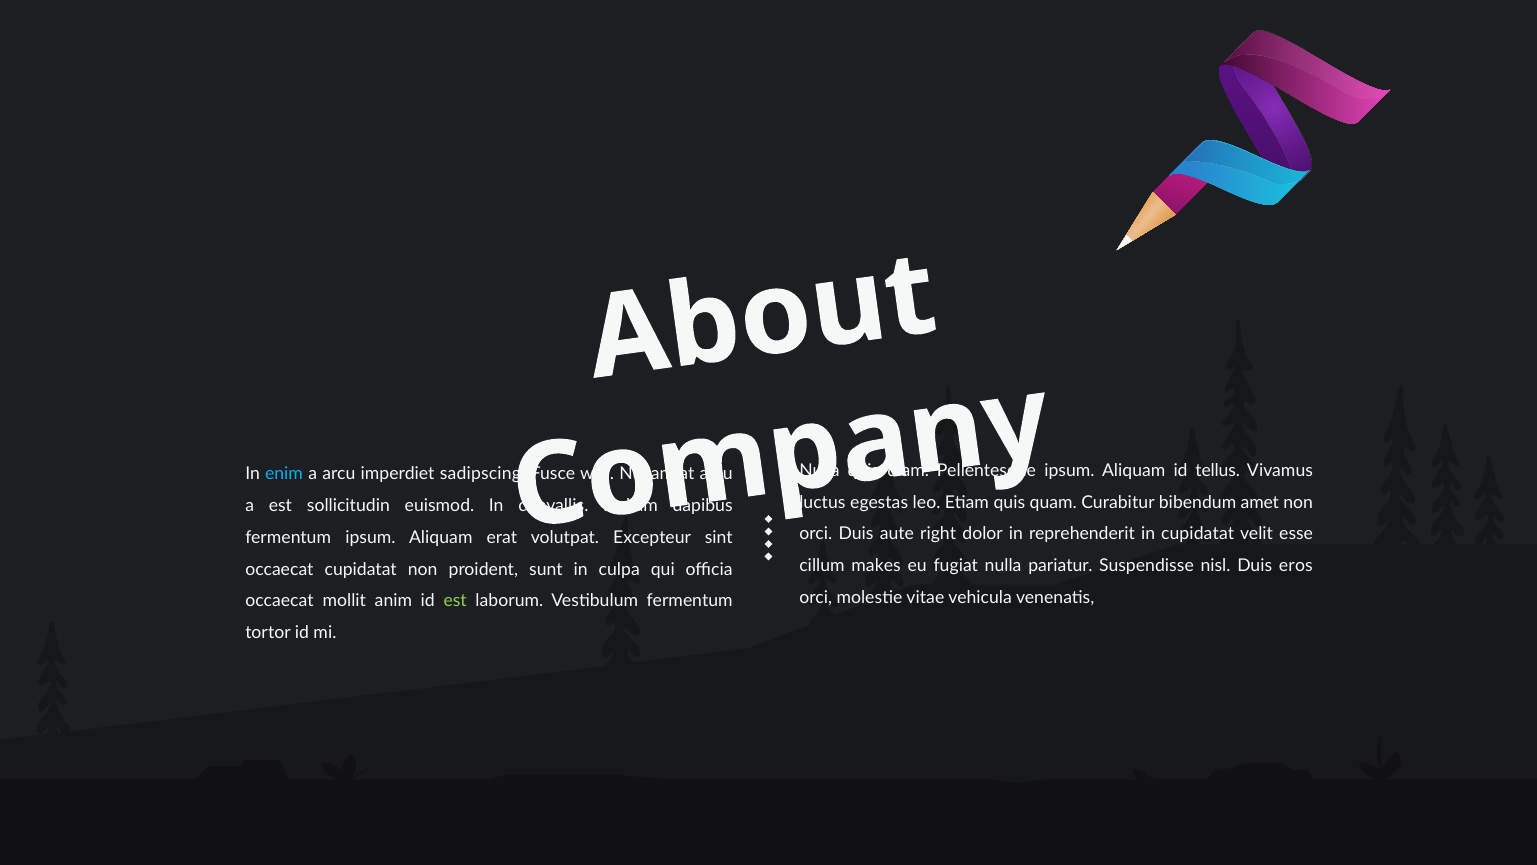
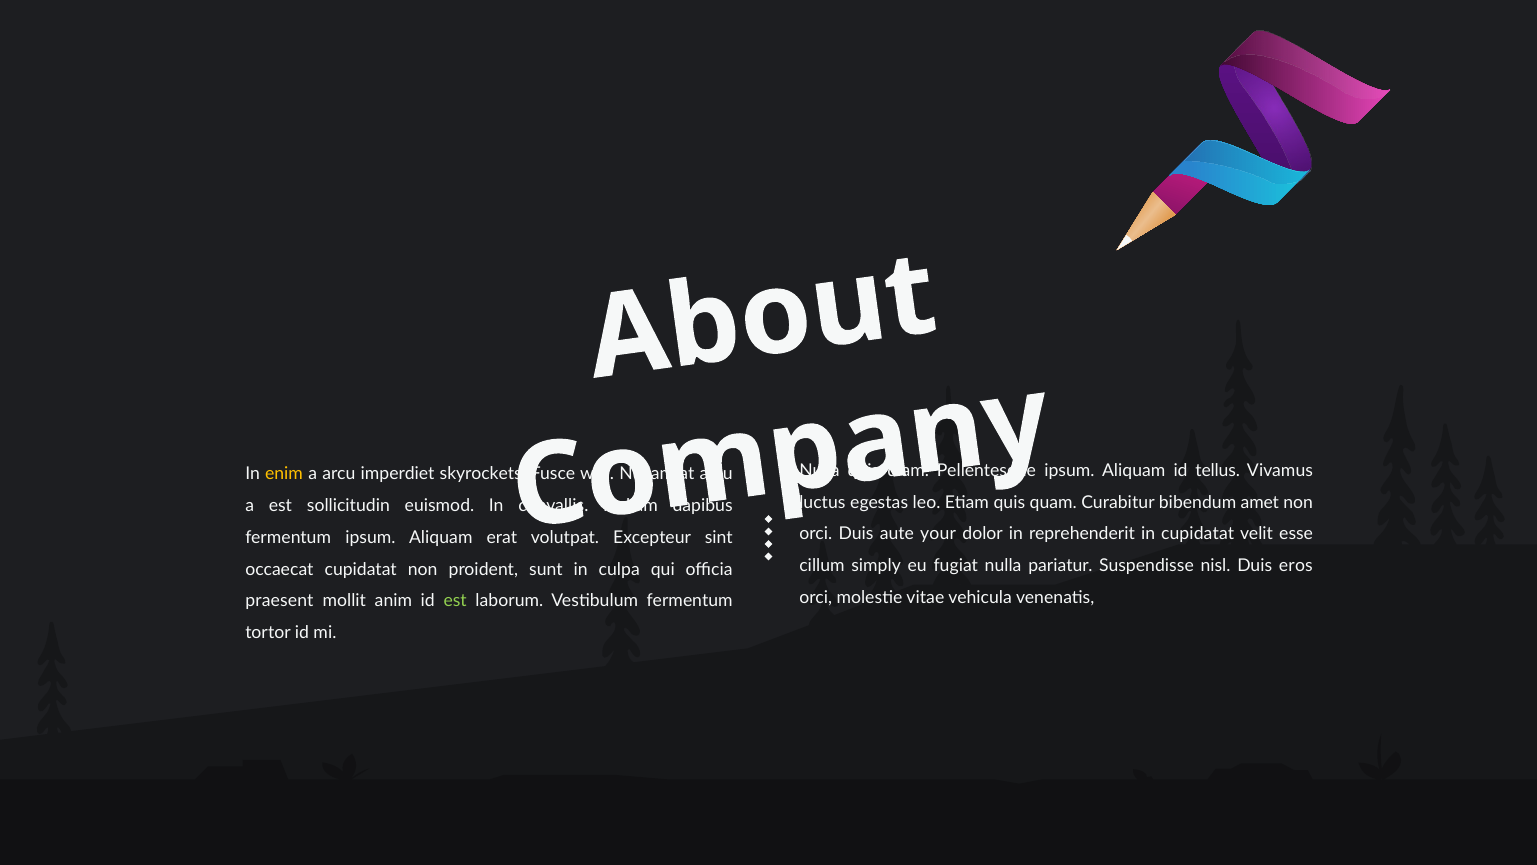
enim colour: light blue -> yellow
sadipscing: sadipscing -> skyrockets
right: right -> your
makes: makes -> simply
occaecat at (279, 601): occaecat -> praesent
